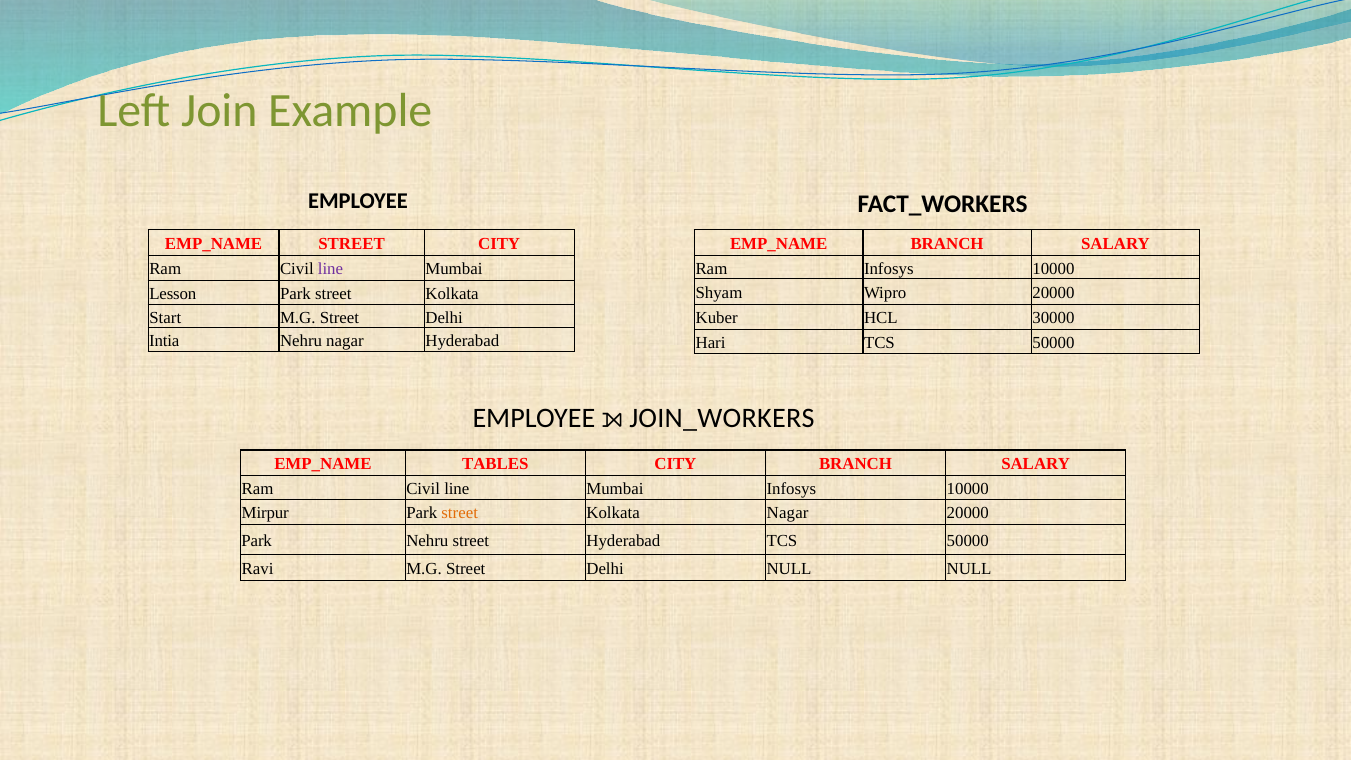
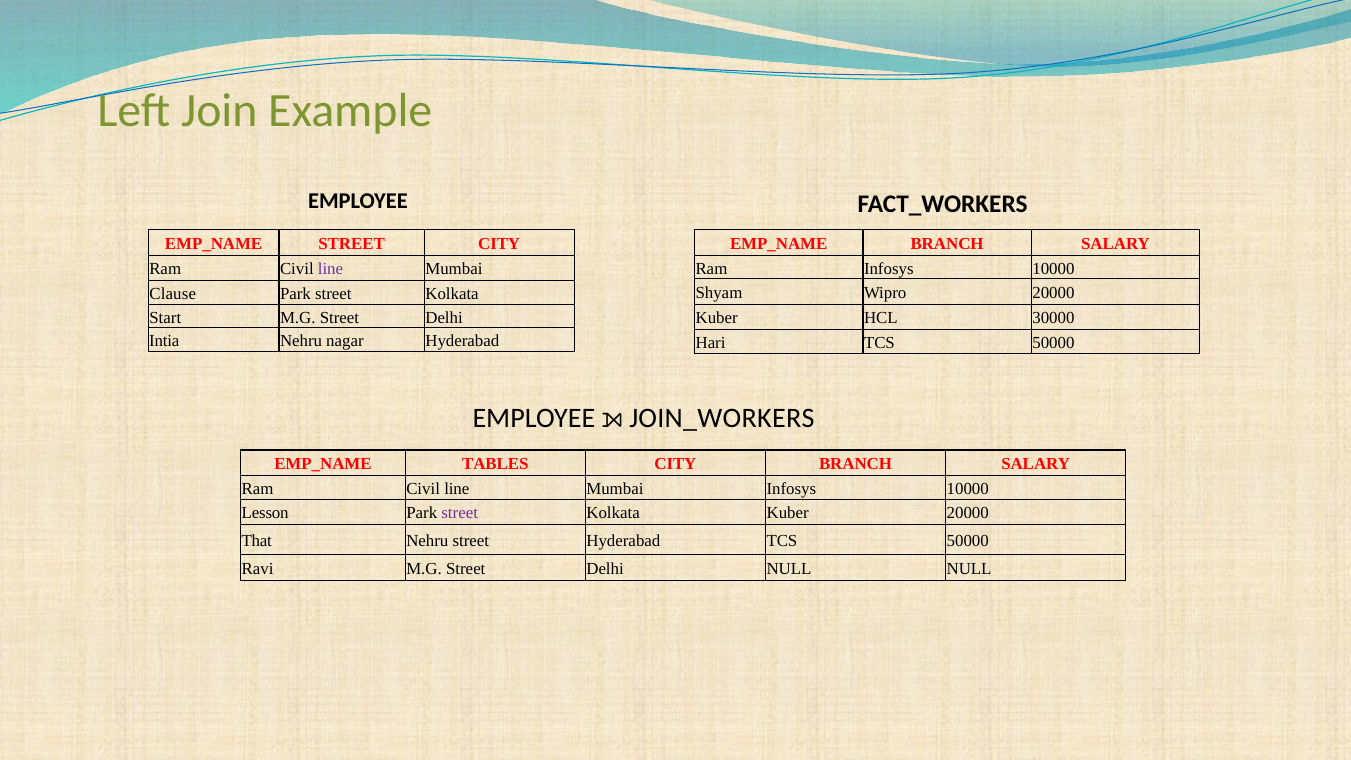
Lesson: Lesson -> Clause
Mirpur: Mirpur -> Lesson
street at (460, 513) colour: orange -> purple
Kolkata Nagar: Nagar -> Kuber
Park at (257, 541): Park -> That
